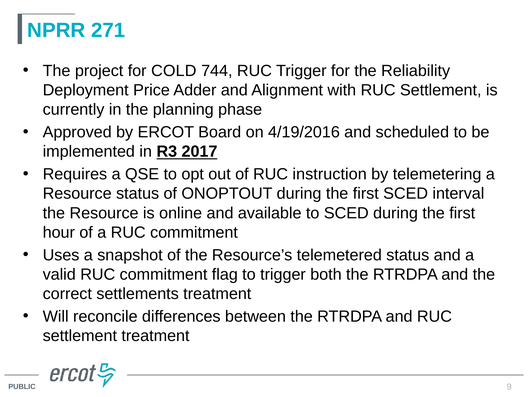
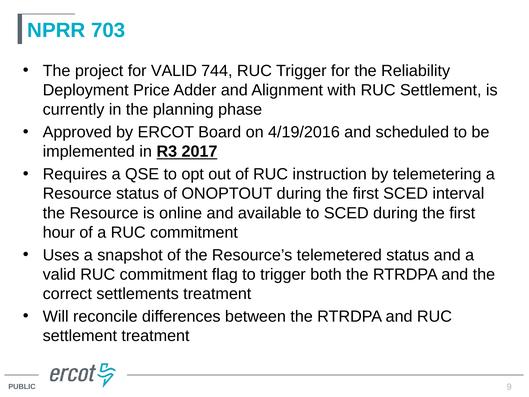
271: 271 -> 703
for COLD: COLD -> VALID
